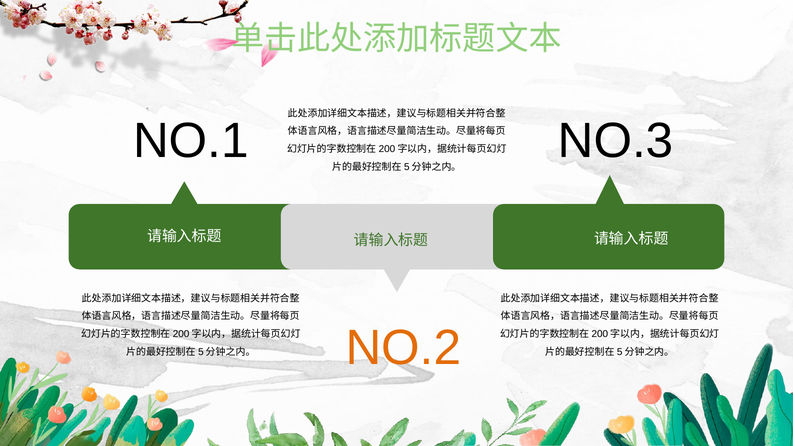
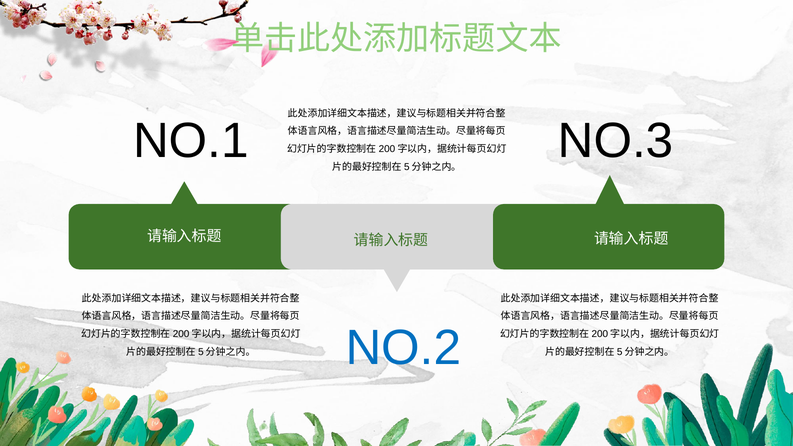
NO.2 colour: orange -> blue
